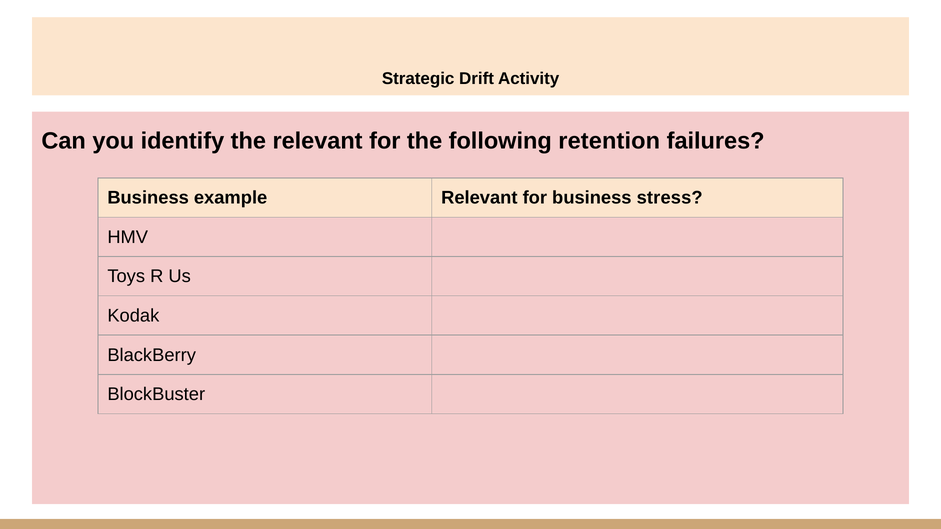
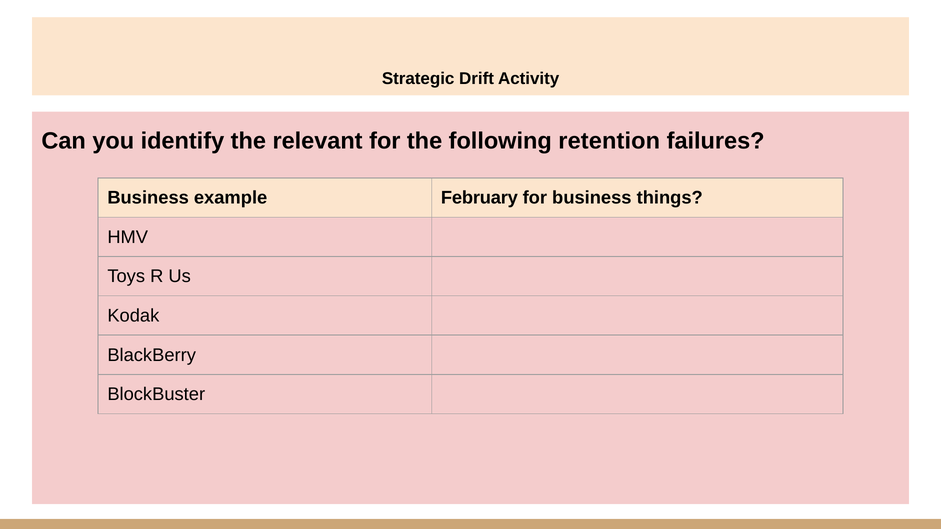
example Relevant: Relevant -> February
stress: stress -> things
